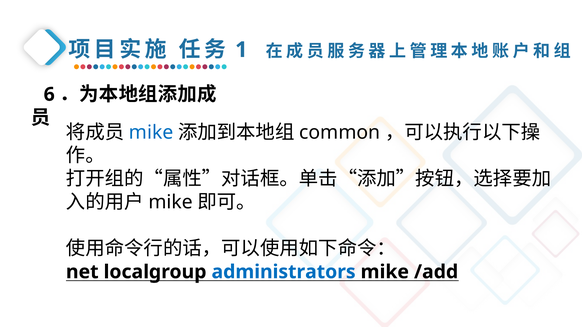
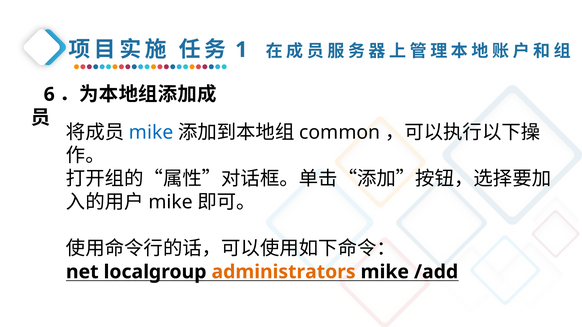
administrators colour: blue -> orange
